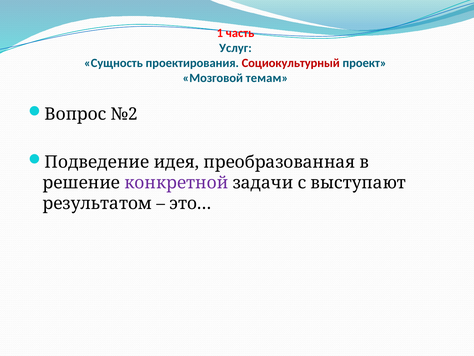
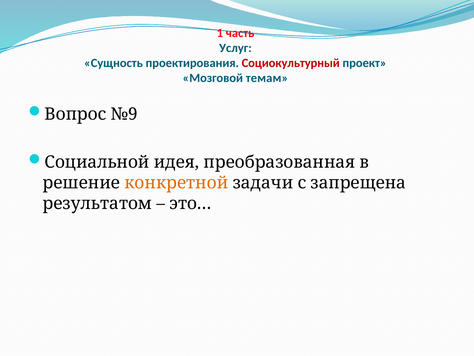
№2: №2 -> №9
Подведение: Подведение -> Социальной
конкретной colour: purple -> orange
выступают: выступают -> запрещена
